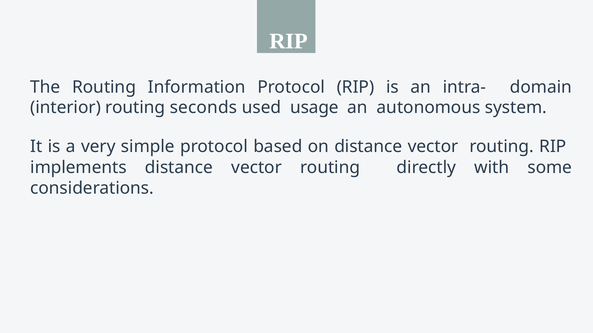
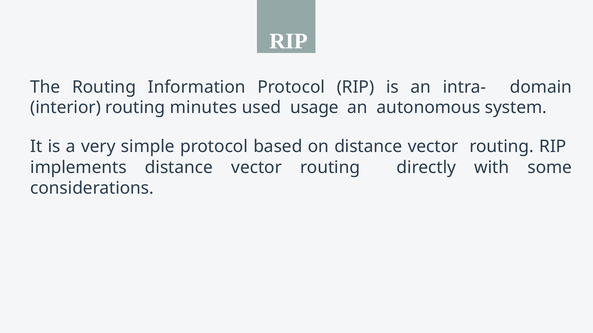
seconds: seconds -> minutes
